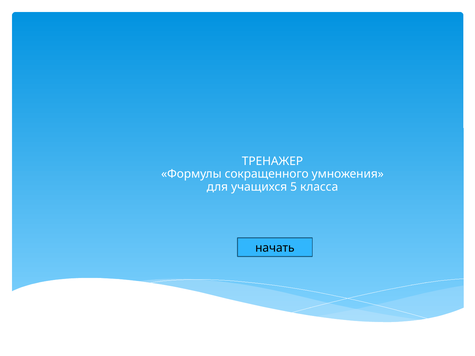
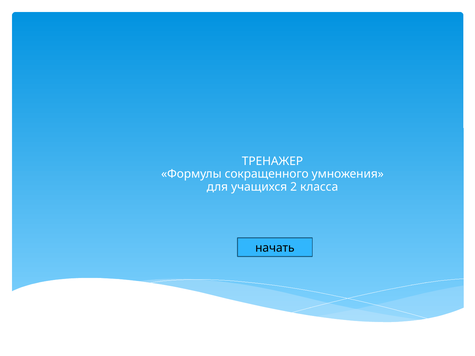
5: 5 -> 2
